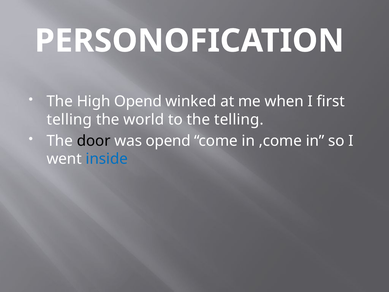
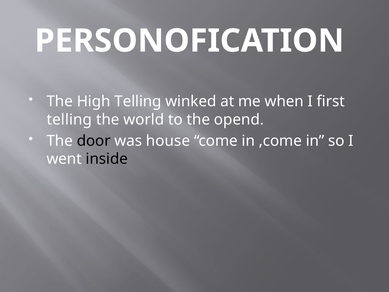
High Opend: Opend -> Telling
the telling: telling -> opend
was opend: opend -> house
inside colour: blue -> black
